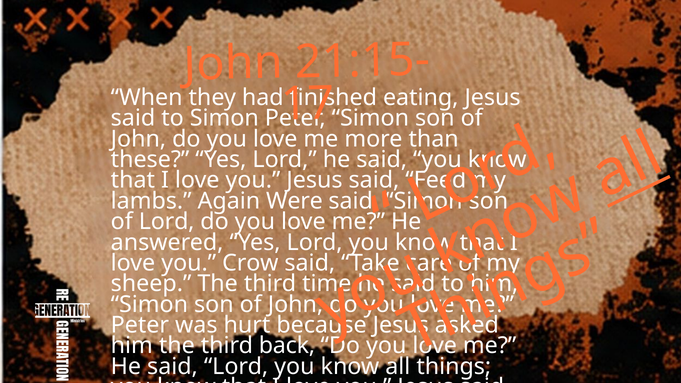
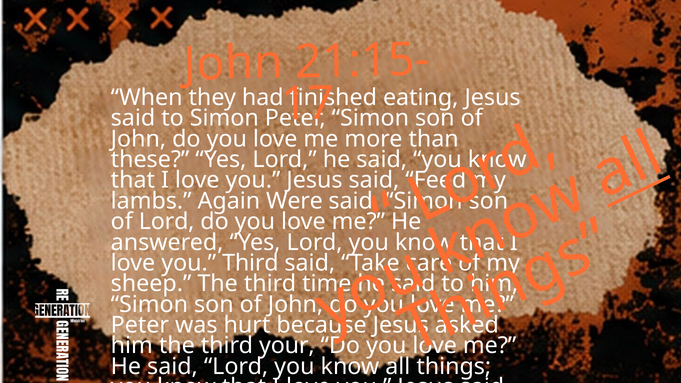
you Crow: Crow -> Third
back: back -> your
